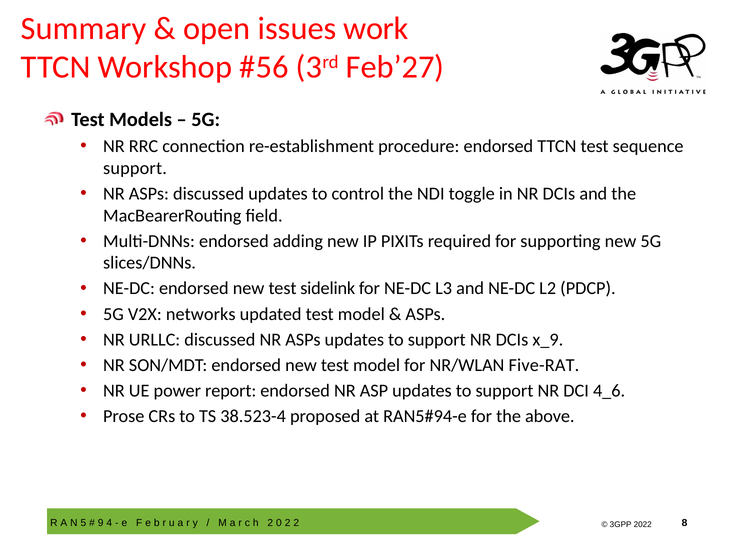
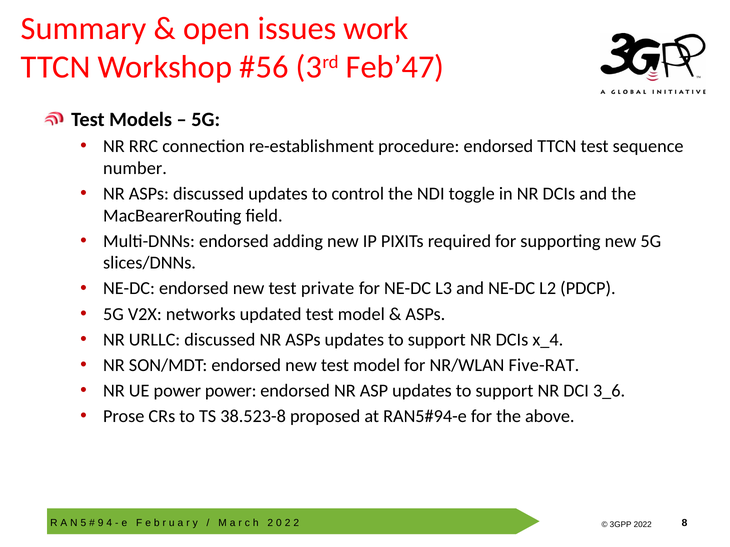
Feb’27: Feb’27 -> Feb’47
support at (135, 168): support -> number
sidelink: sidelink -> private
x_9: x_9 -> x_4
power report: report -> power
4_6: 4_6 -> 3_6
38.523-4: 38.523-4 -> 38.523-8
